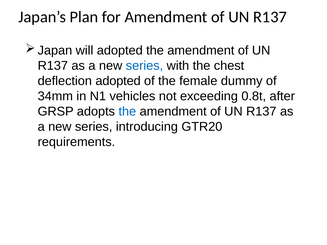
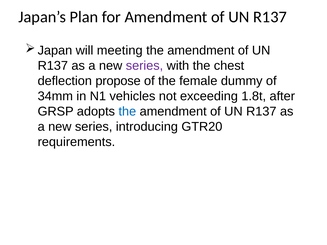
will adopted: adopted -> meeting
series at (144, 66) colour: blue -> purple
deflection adopted: adopted -> propose
0.8t: 0.8t -> 1.8t
